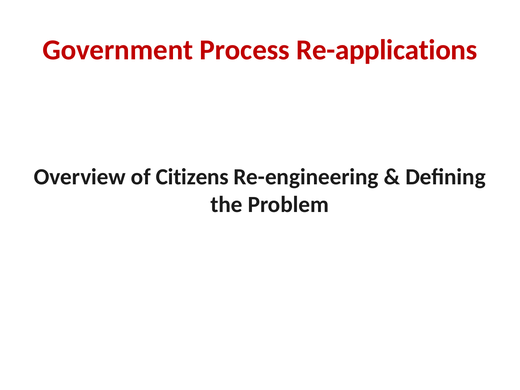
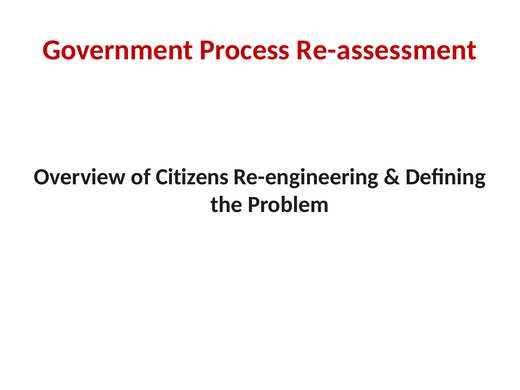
Re-applications: Re-applications -> Re-assessment
